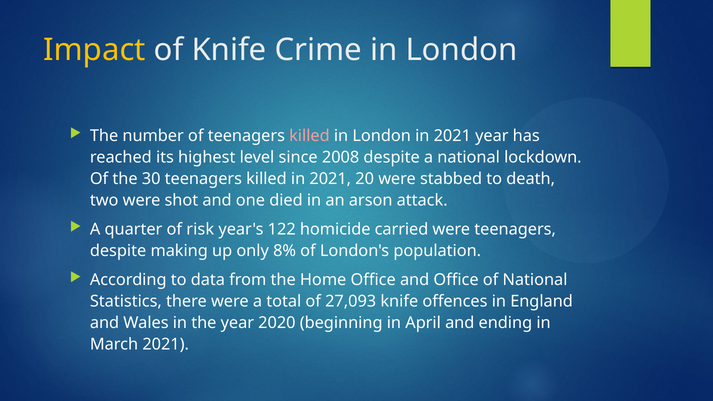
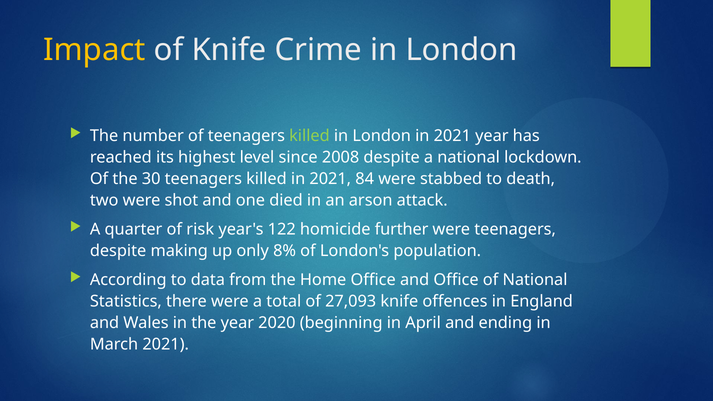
killed at (309, 136) colour: pink -> light green
20: 20 -> 84
carried: carried -> further
